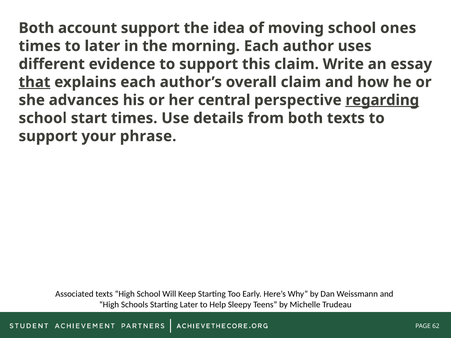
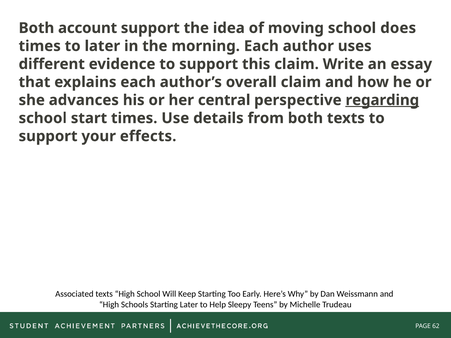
ones: ones -> does
that underline: present -> none
phrase: phrase -> effects
